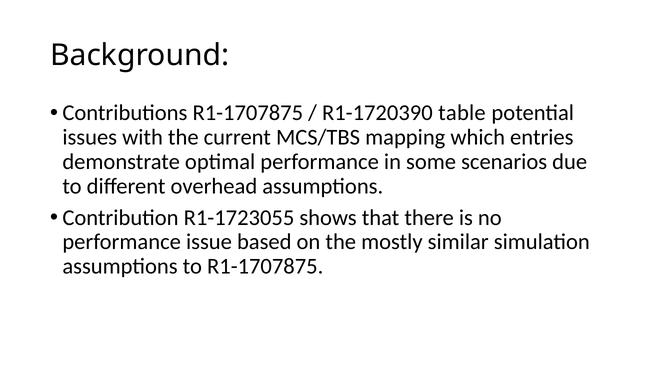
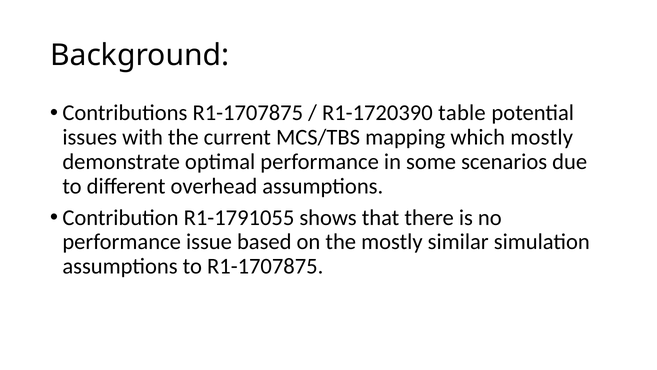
which entries: entries -> mostly
R1-1723055: R1-1723055 -> R1-1791055
